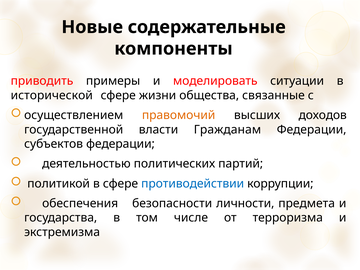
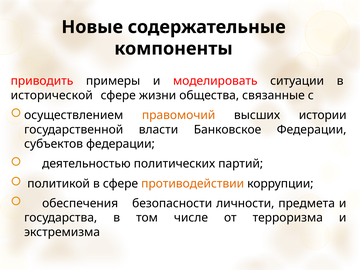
доходов: доходов -> истории
Гражданам: Гражданам -> Банковское
противодействии colour: blue -> orange
